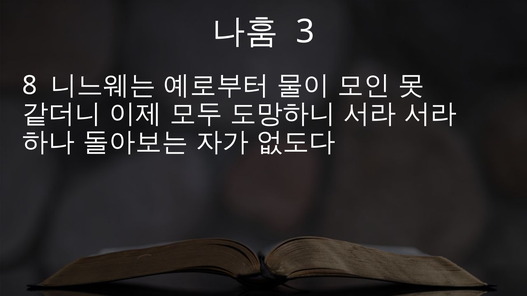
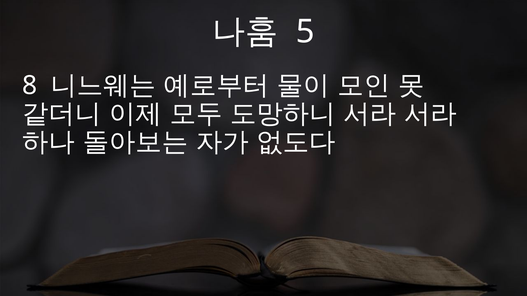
3: 3 -> 5
